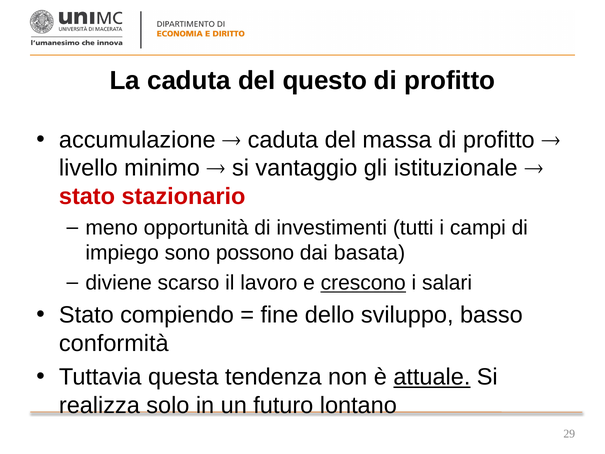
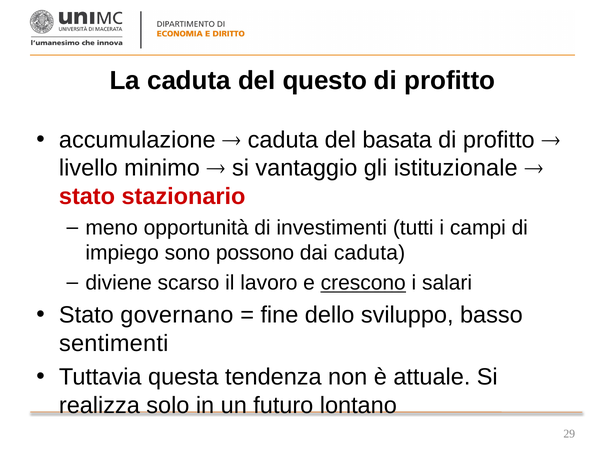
massa: massa -> basata
dai basata: basata -> caduta
compiendo: compiendo -> governano
conformità: conformità -> sentimenti
attuale underline: present -> none
